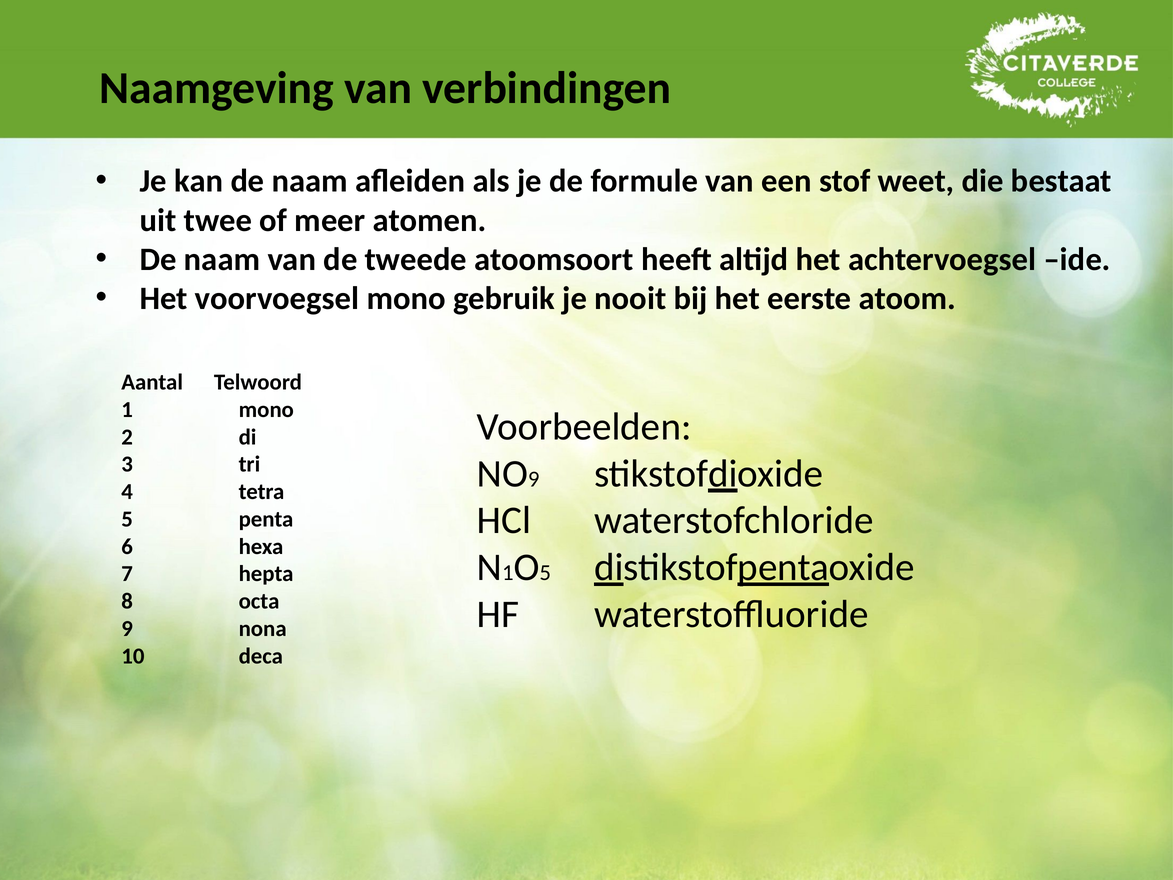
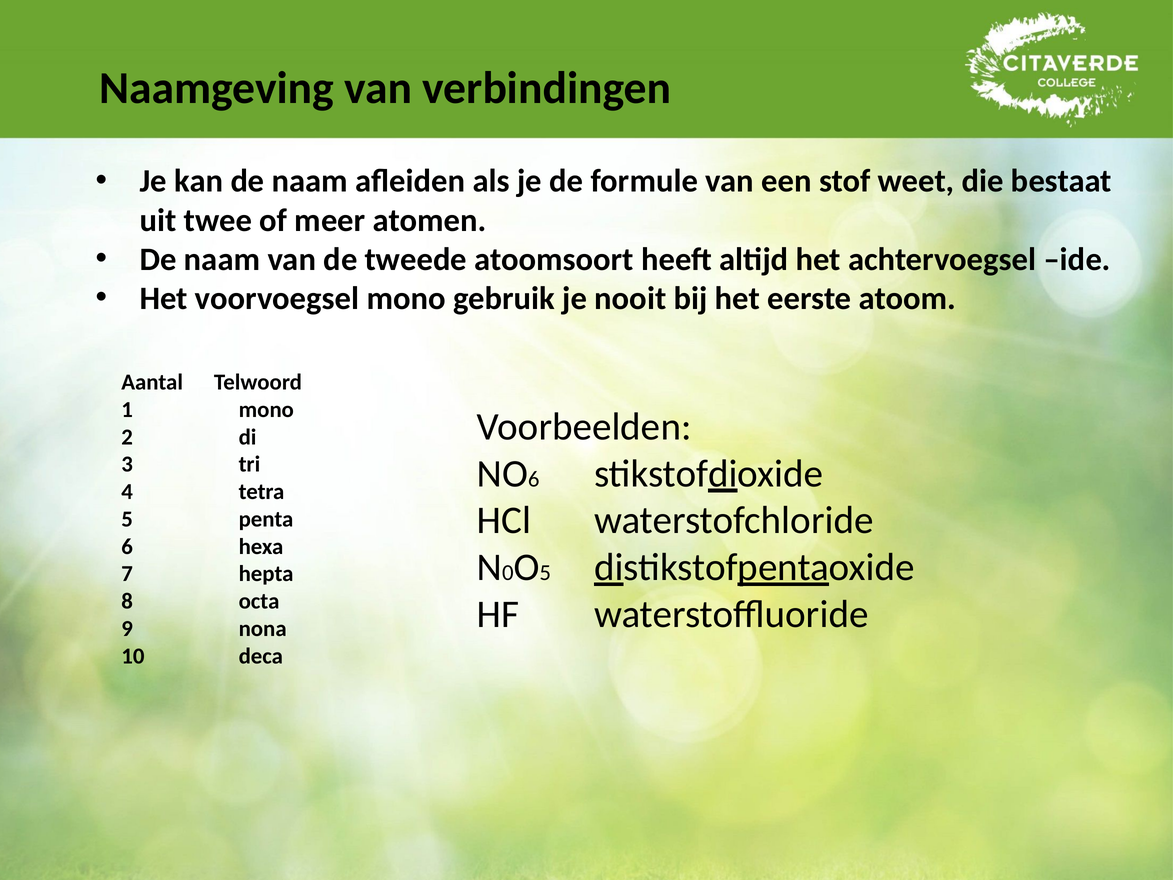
9 at (534, 479): 9 -> 6
1 at (508, 573): 1 -> 0
